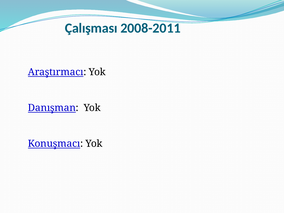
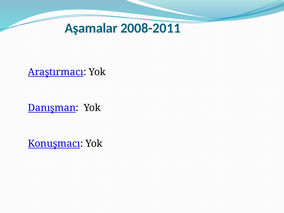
Çalışması: Çalışması -> Aşamalar
